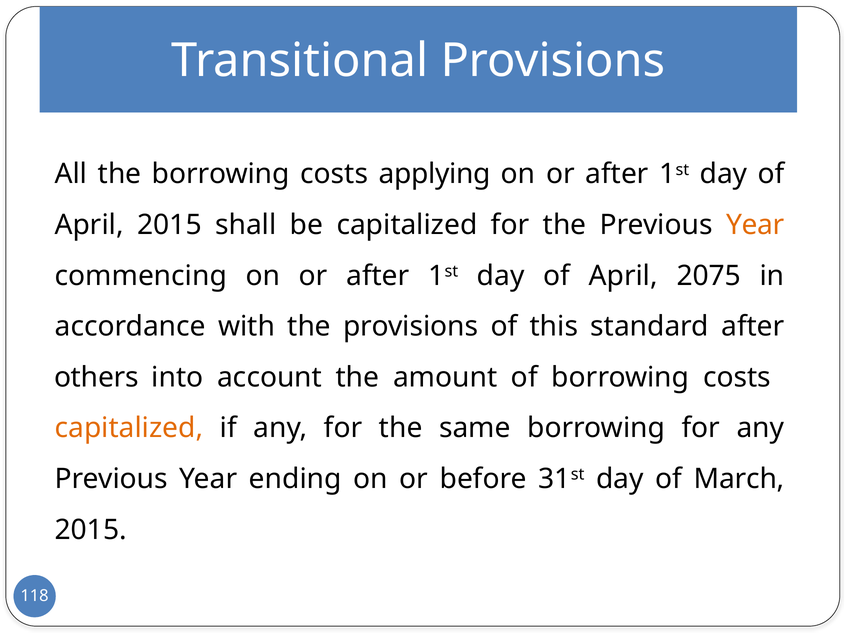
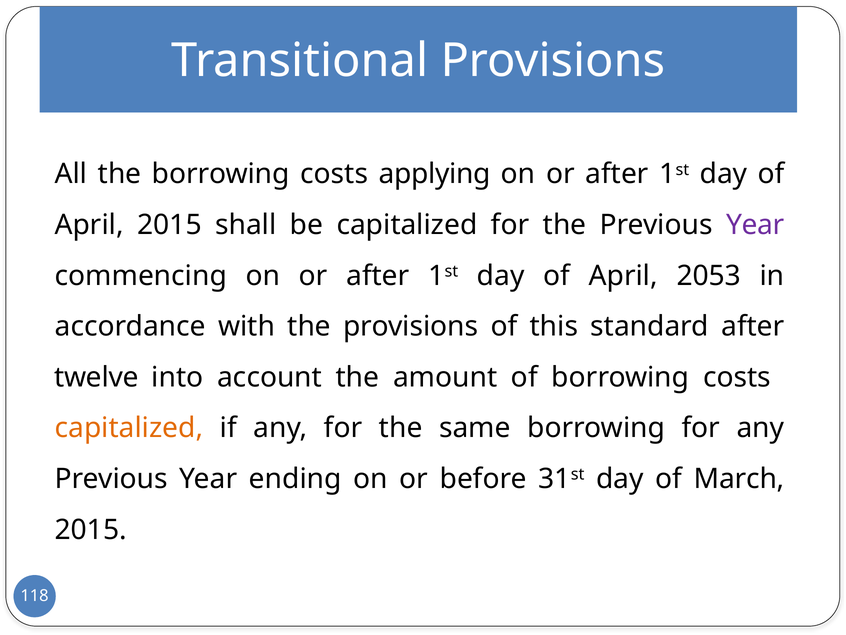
Year at (755, 225) colour: orange -> purple
2075: 2075 -> 2053
others: others -> twelve
